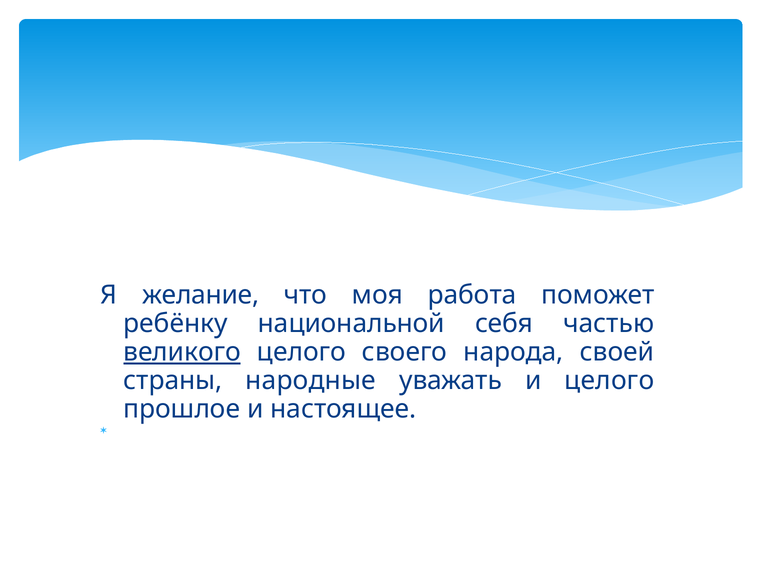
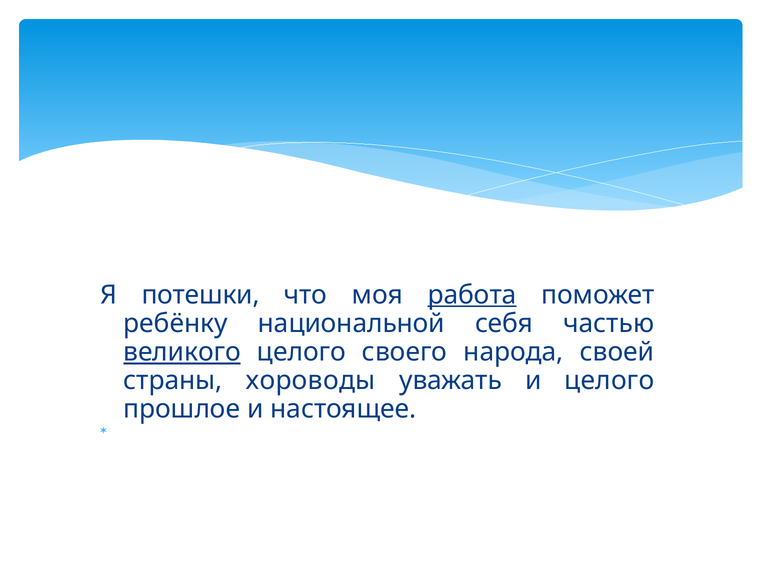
желание: желание -> потешки
работа underline: none -> present
народные: народные -> хороводы
